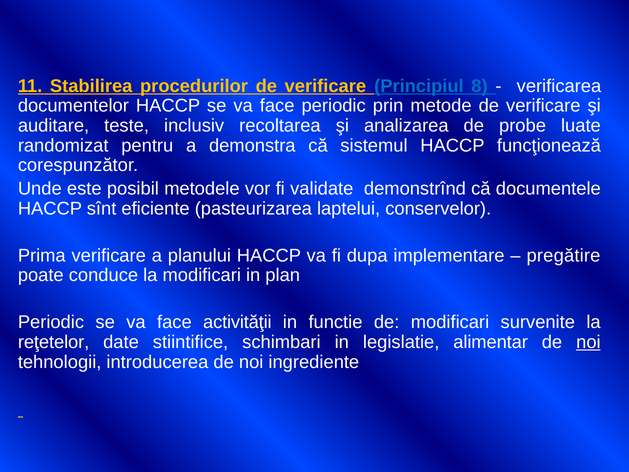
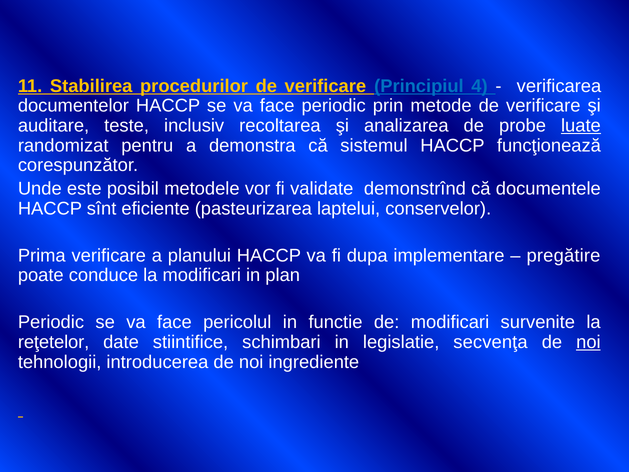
8: 8 -> 4
luate underline: none -> present
activităţii: activităţii -> pericolul
alimentar: alimentar -> secvenţa
